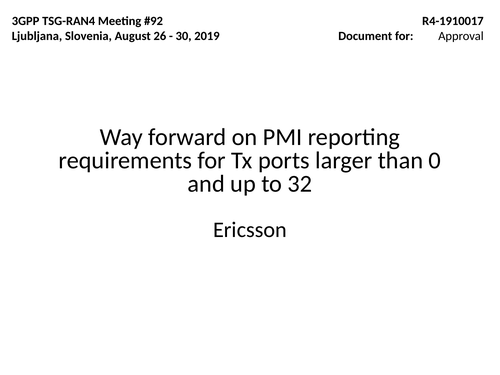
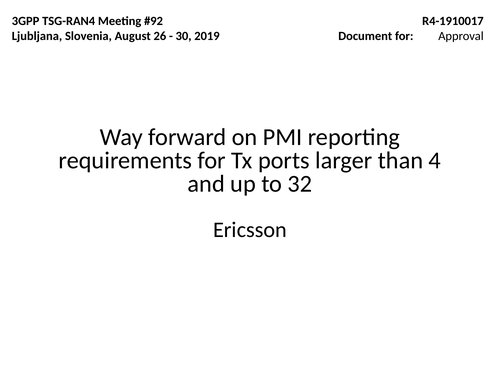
0: 0 -> 4
